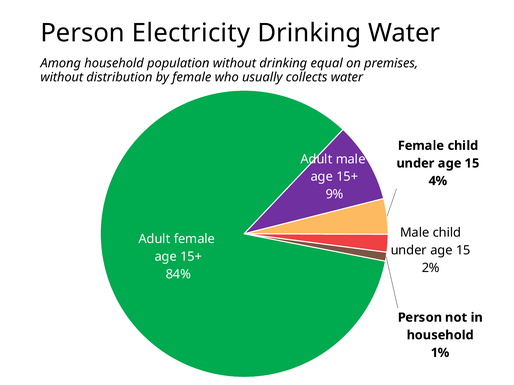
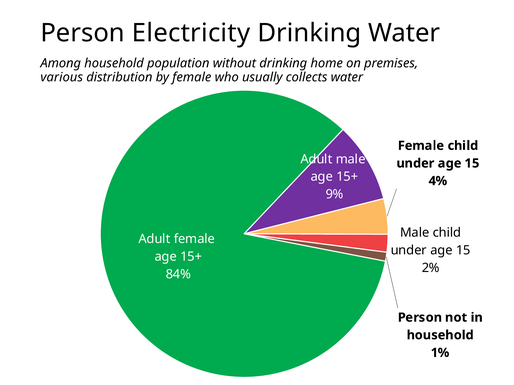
equal: equal -> home
without at (62, 77): without -> various
